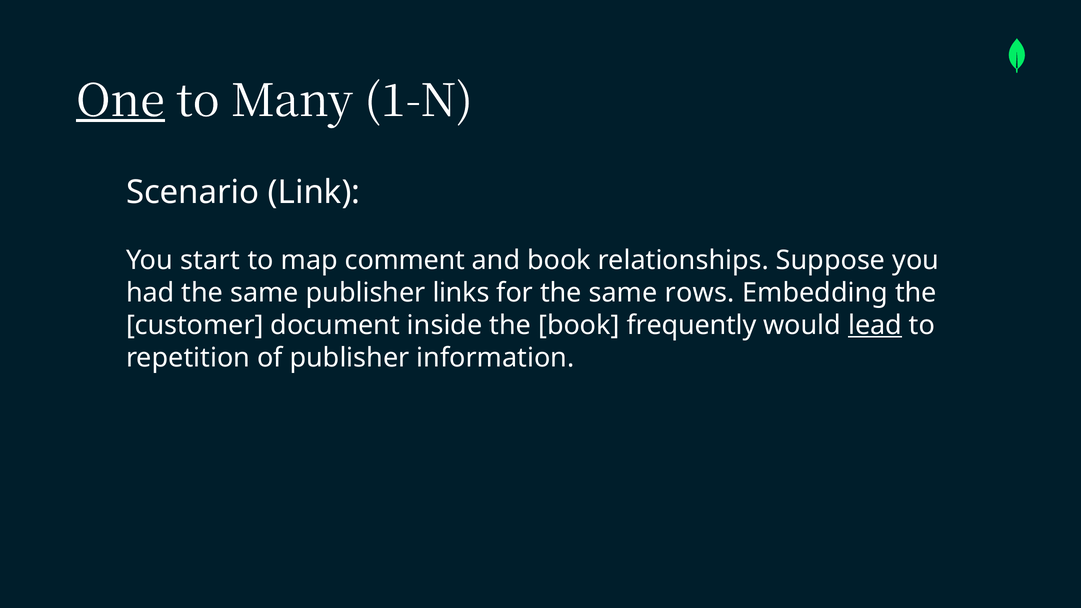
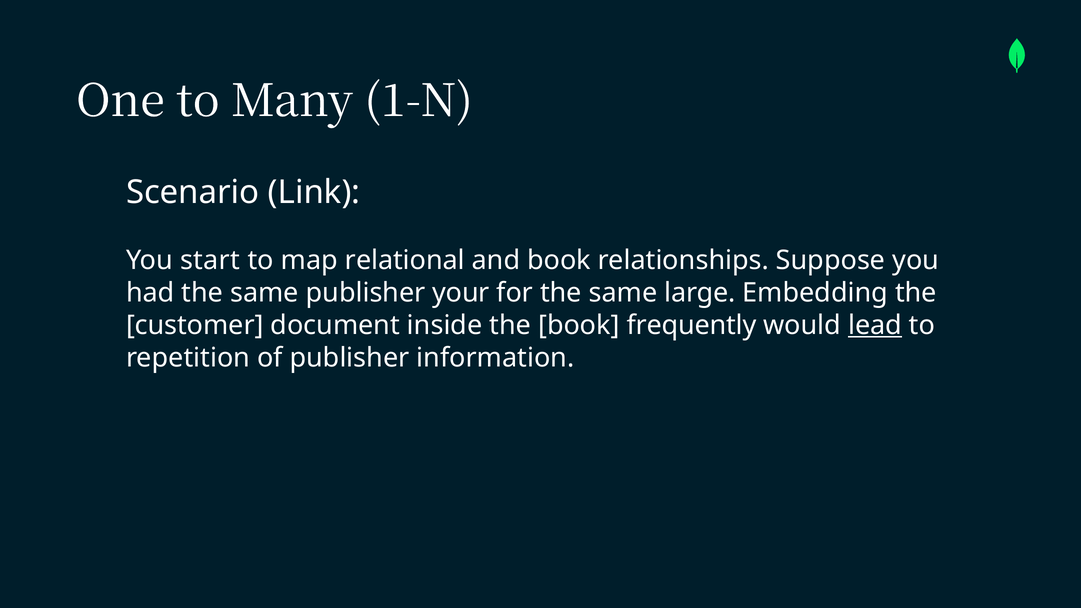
One underline: present -> none
comment: comment -> relational
links: links -> your
rows: rows -> large
